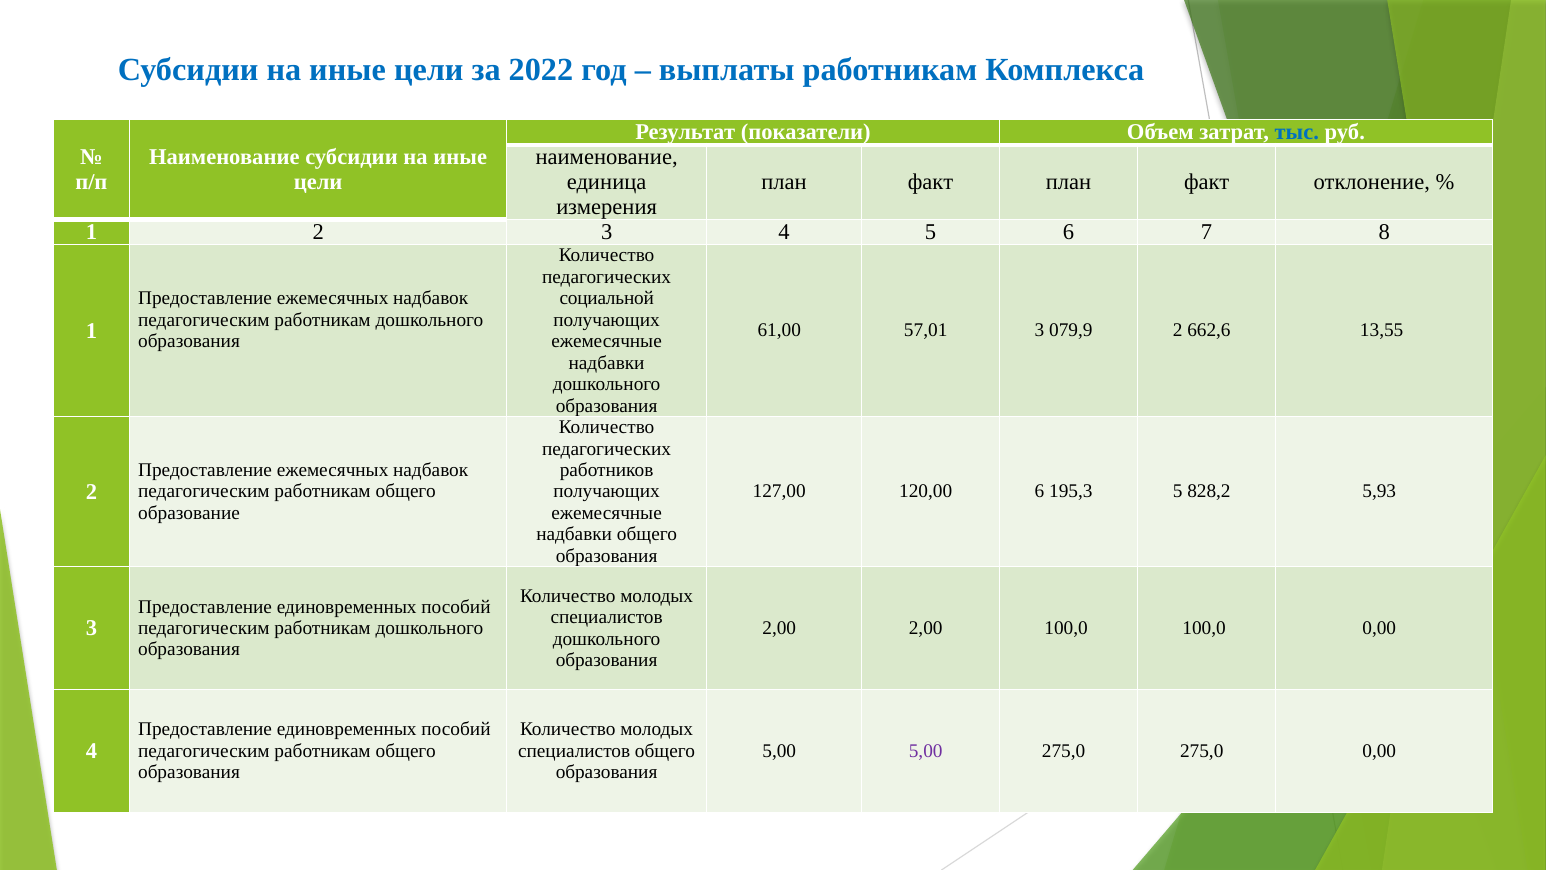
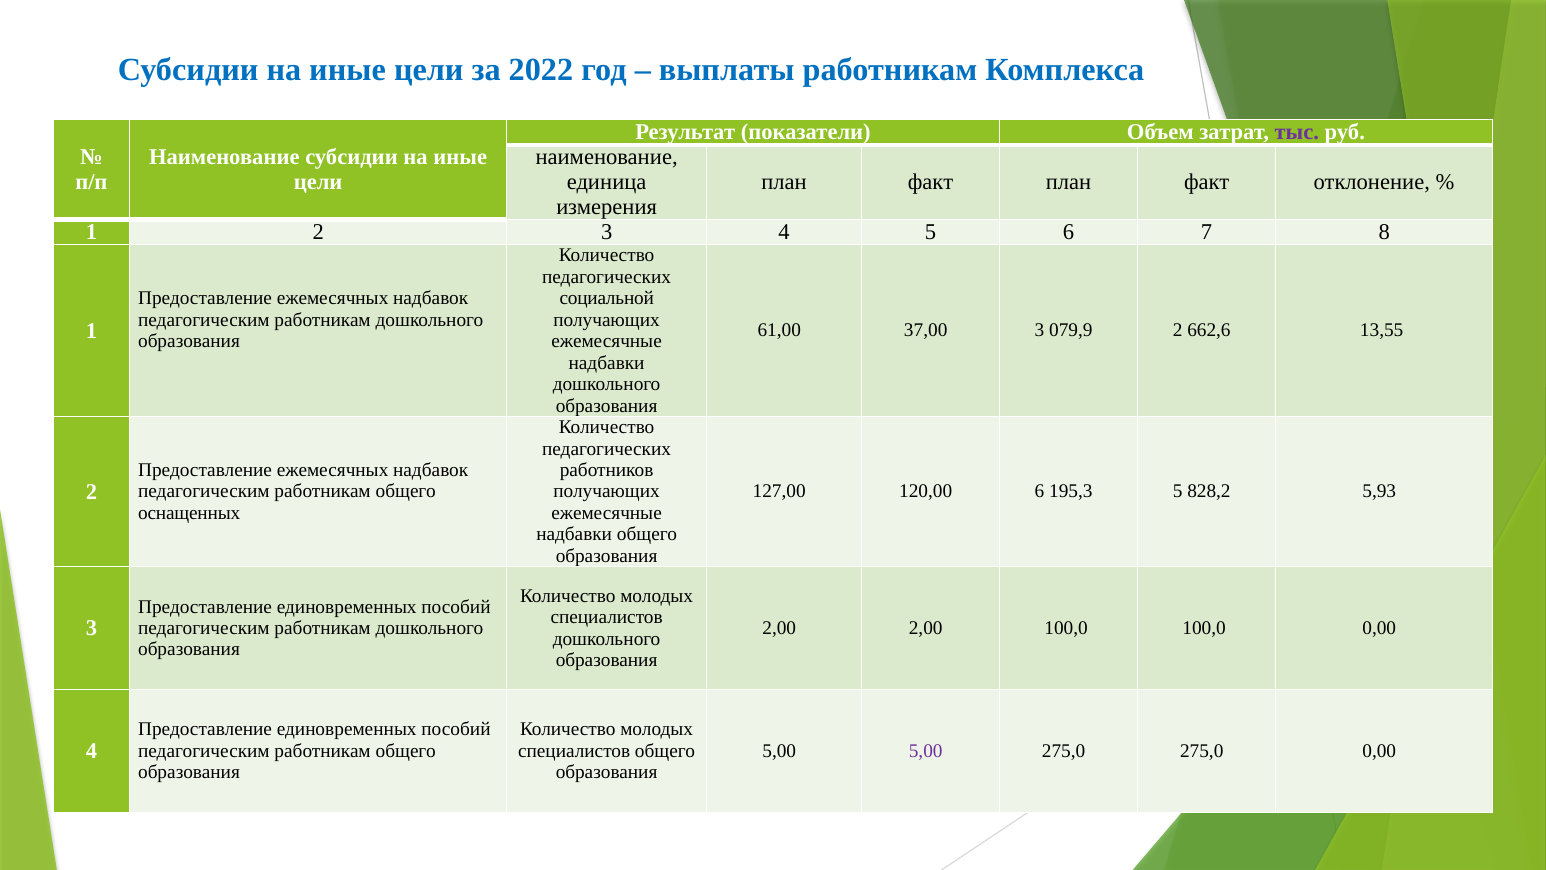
тыс colour: blue -> purple
57,01: 57,01 -> 37,00
образование: образование -> оснащенных
